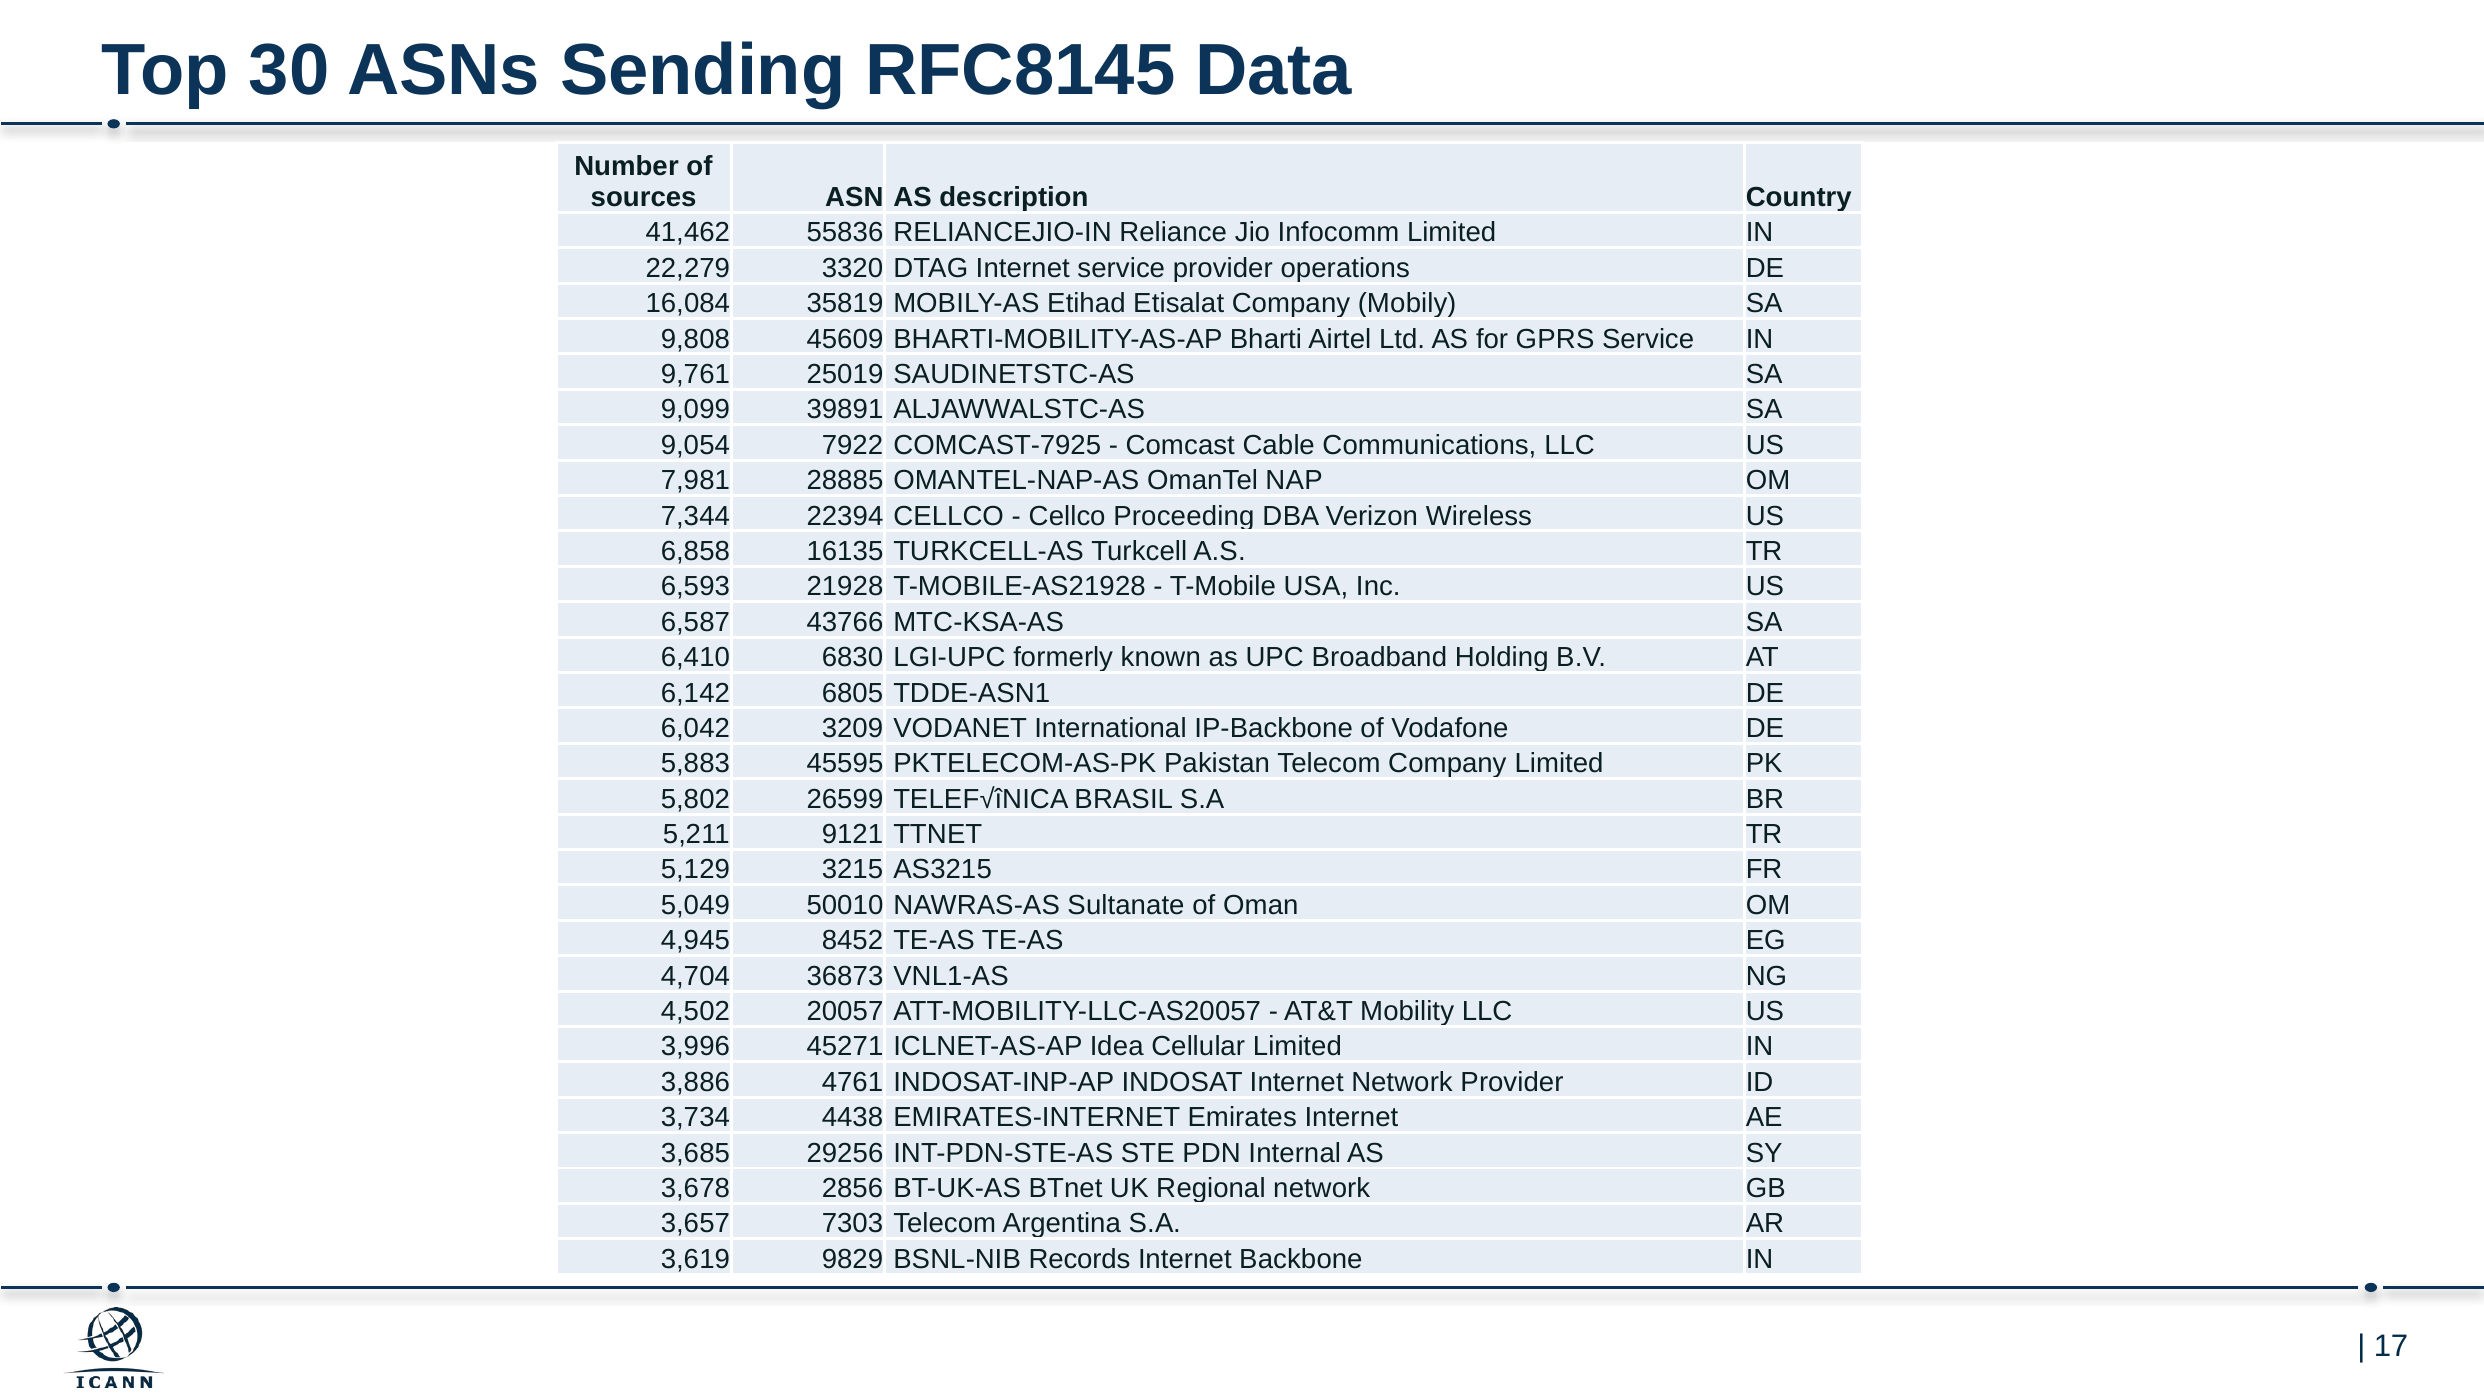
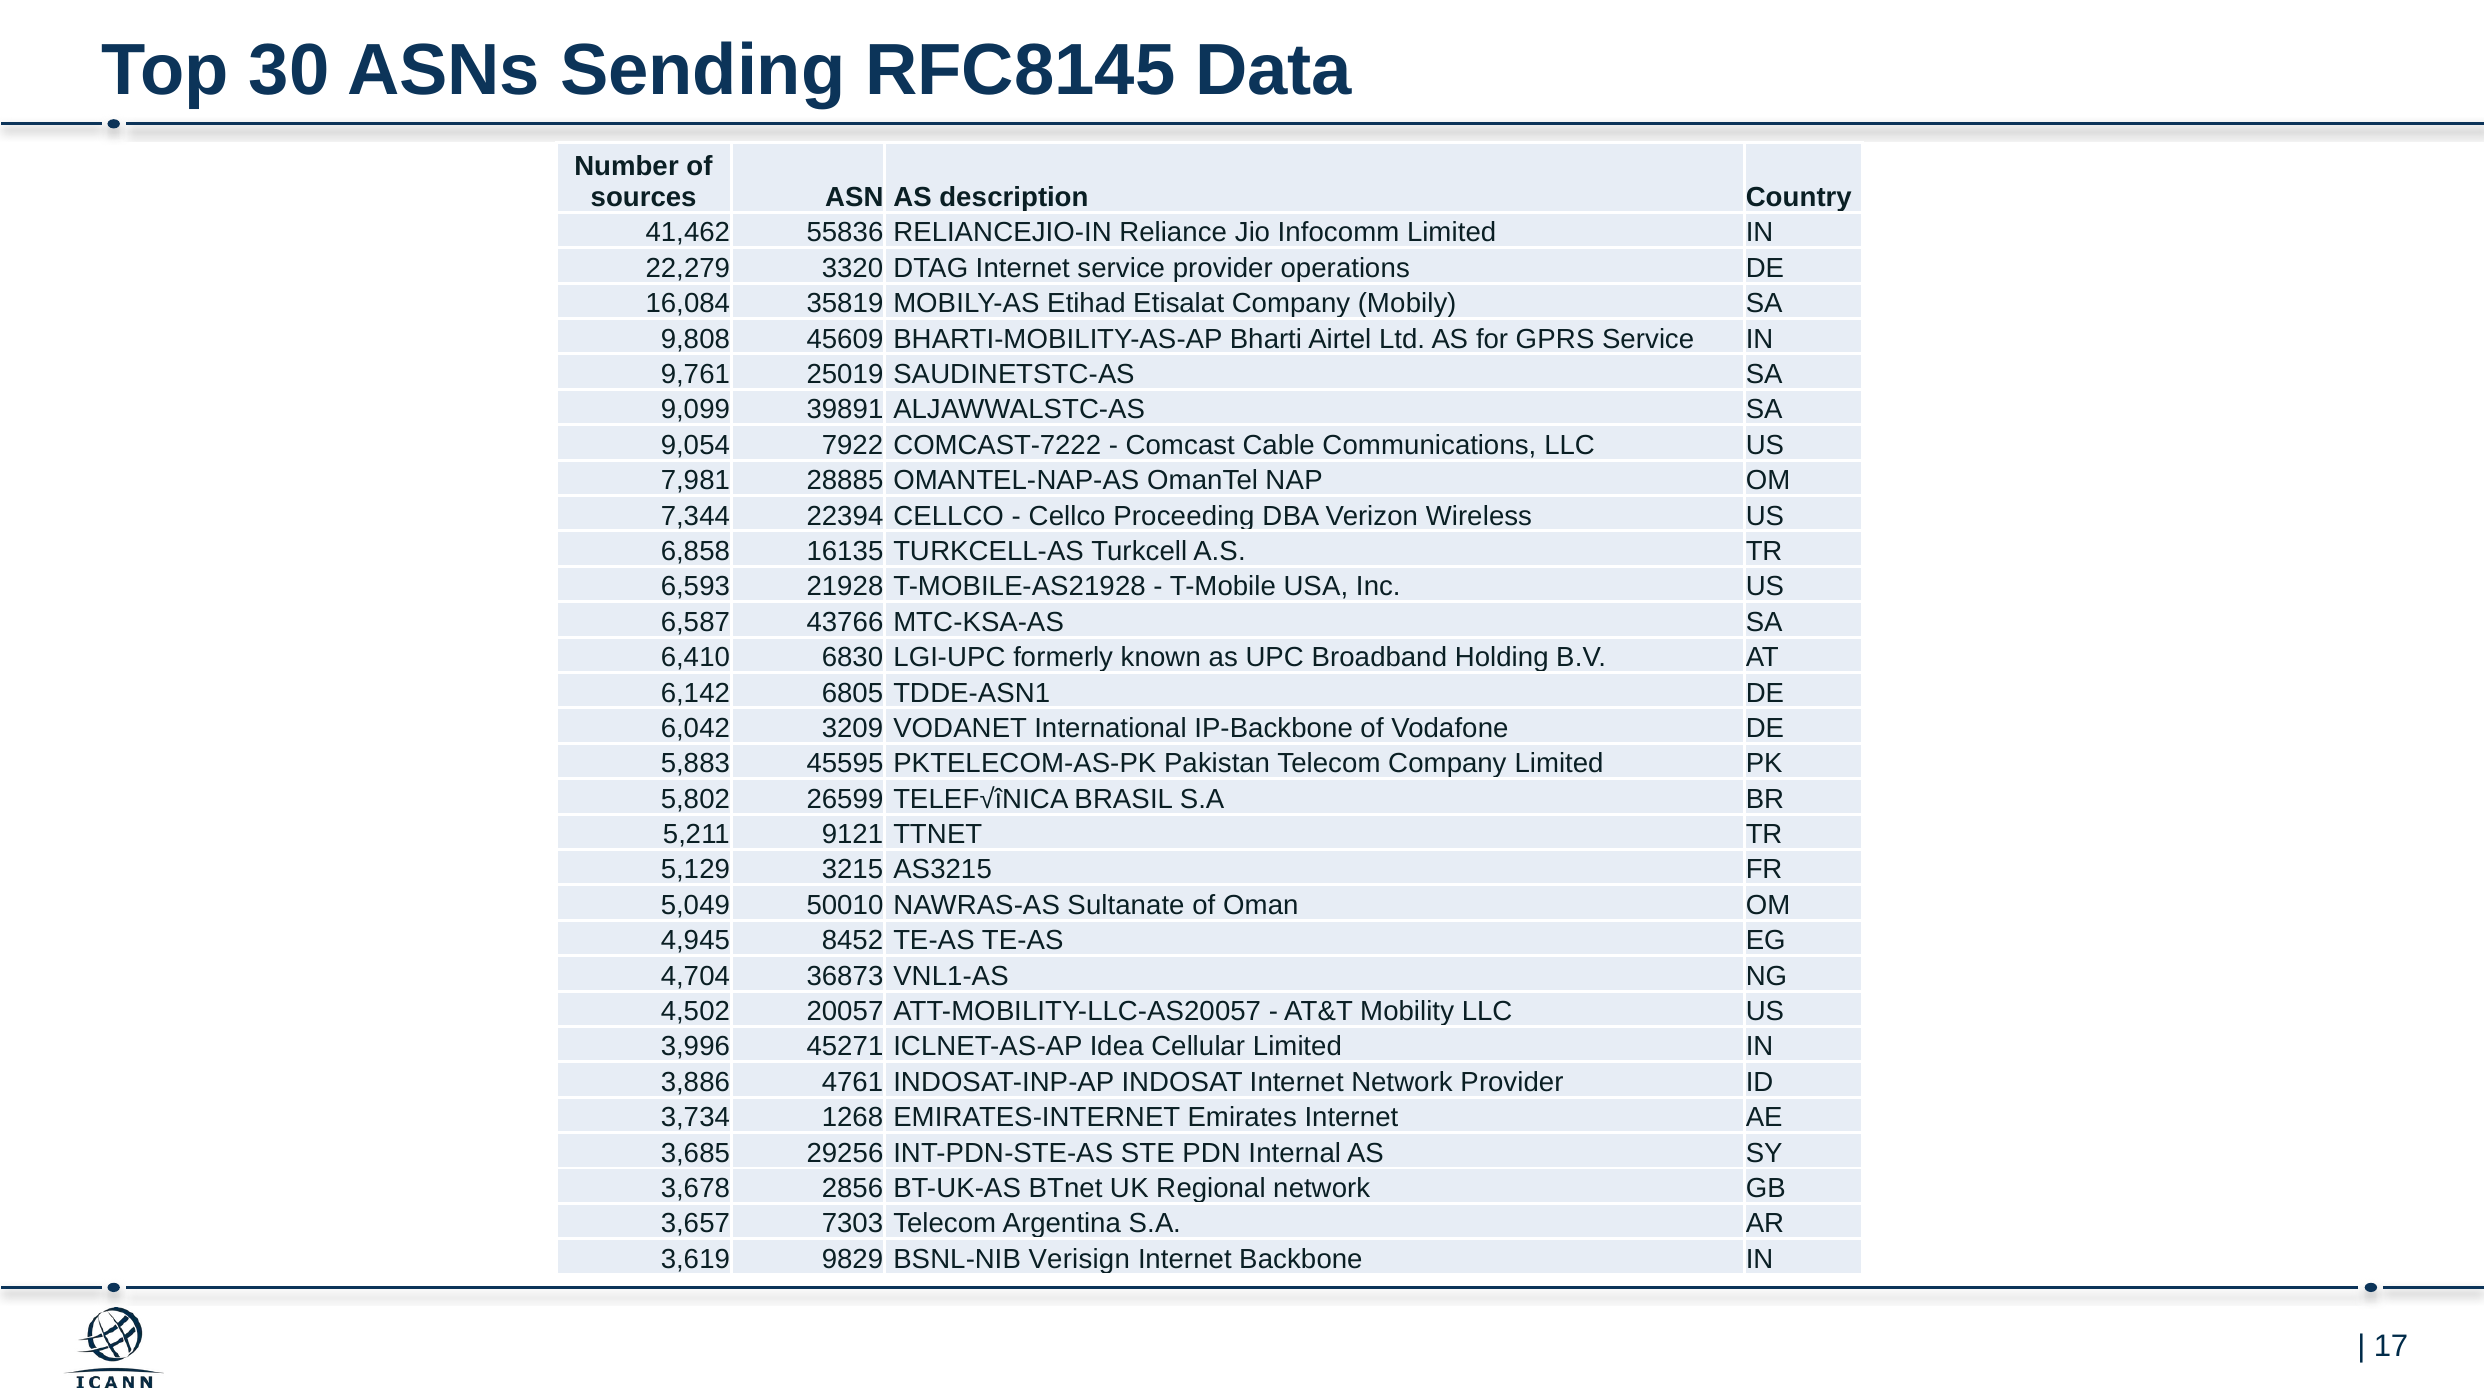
COMCAST-7925: COMCAST-7925 -> COMCAST-7222
4438: 4438 -> 1268
Records: Records -> Verisign
